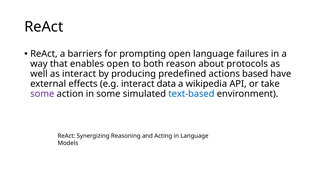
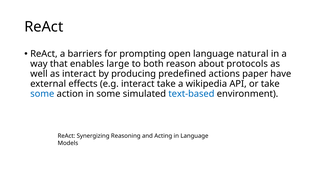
failures: failures -> natural
enables open: open -> large
based: based -> paper
interact data: data -> take
some at (42, 94) colour: purple -> blue
